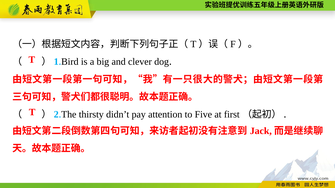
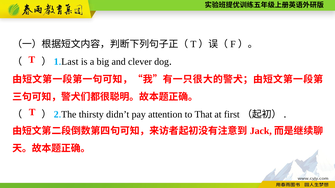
Bird: Bird -> Last
Five: Five -> That
